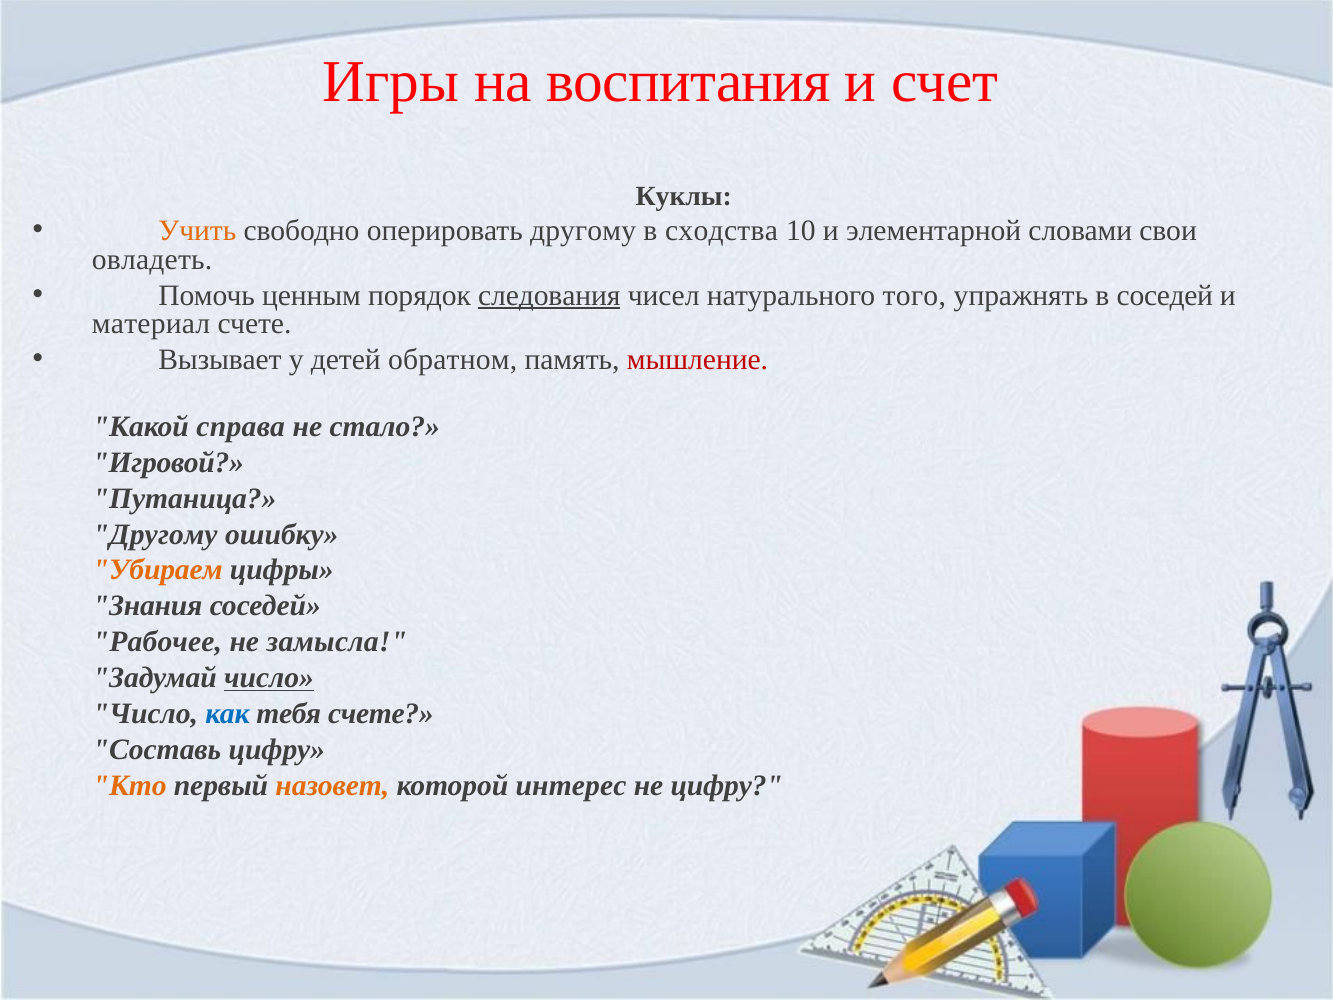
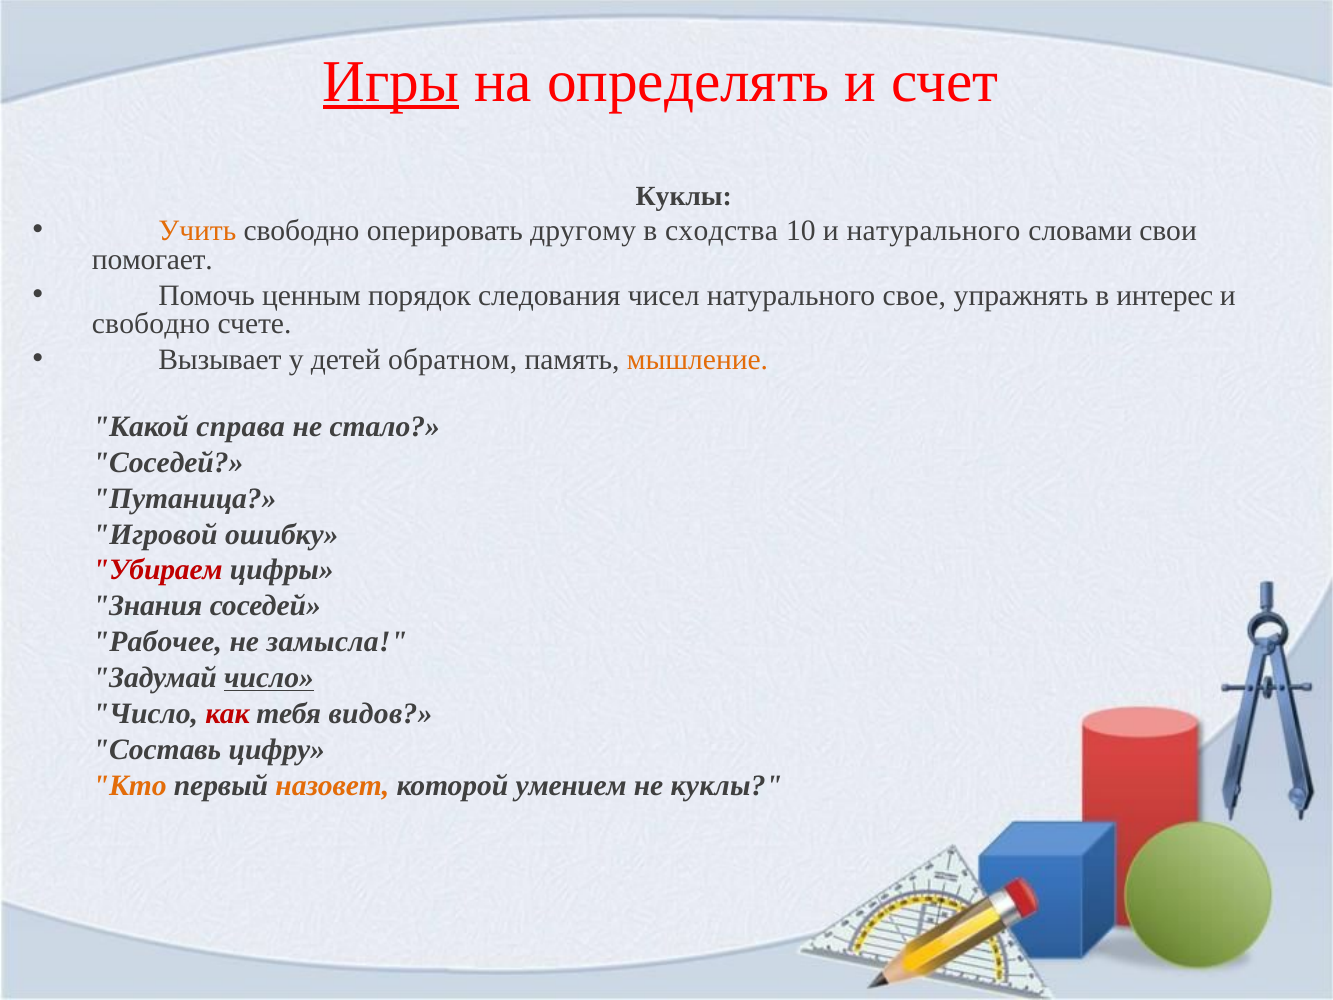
Игры underline: none -> present
воспитания: воспитания -> определять
и элементарной: элементарной -> натурального
овладеть: овладеть -> помогает
следования underline: present -> none
того: того -> свое
в соседей: соседей -> интерес
материал at (151, 324): материал -> свободно
мышление colour: red -> orange
Игровой at (168, 463): Игровой -> Соседей
Другому at (155, 534): Другому -> Игровой
Убираем colour: orange -> red
как colour: blue -> red
тебя счете: счете -> видов
интерес: интерес -> умением
не цифру: цифру -> куклы
